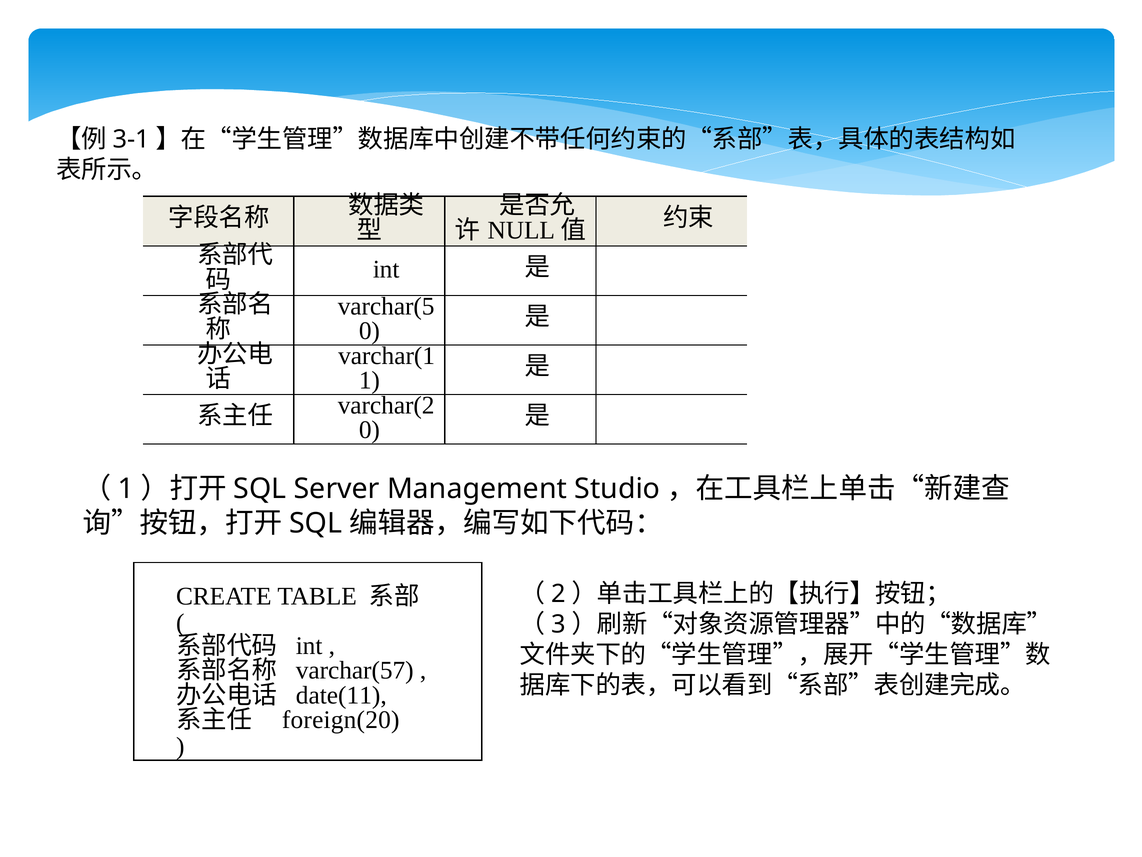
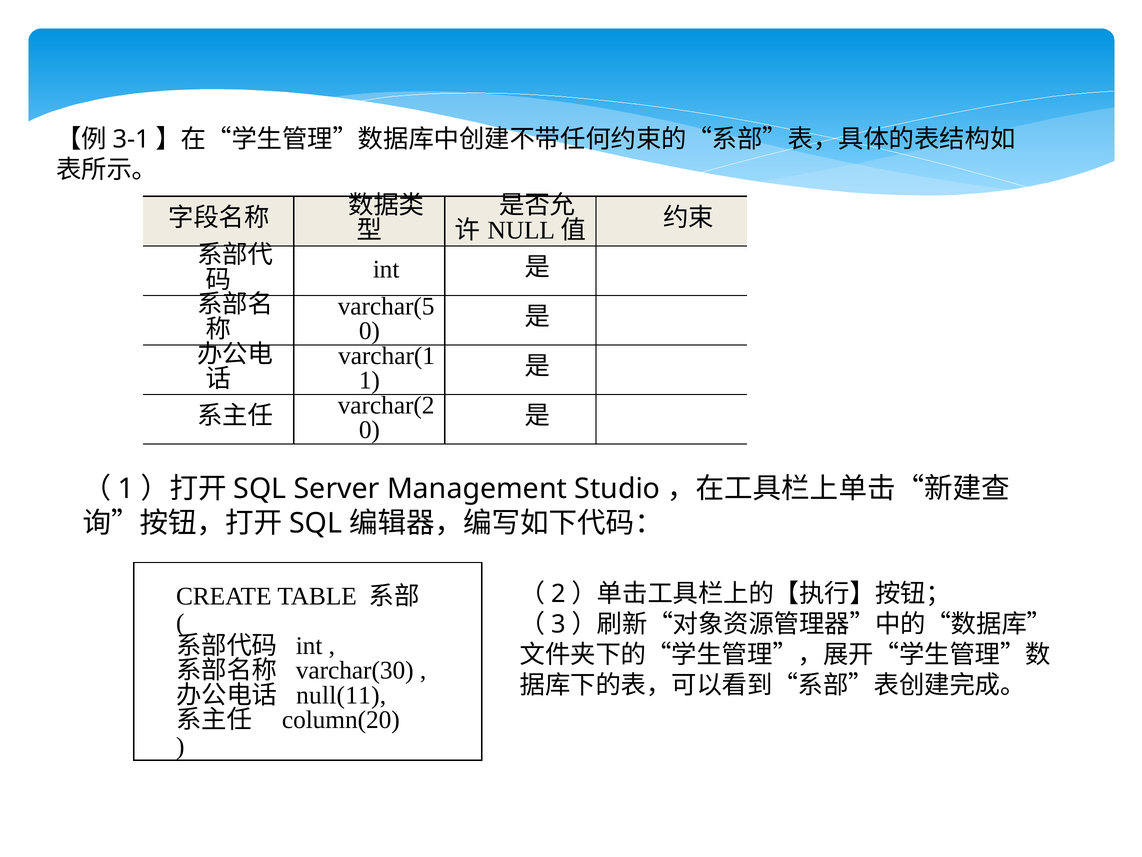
varchar(57: varchar(57 -> varchar(30
date(11: date(11 -> null(11
foreign(20: foreign(20 -> column(20
